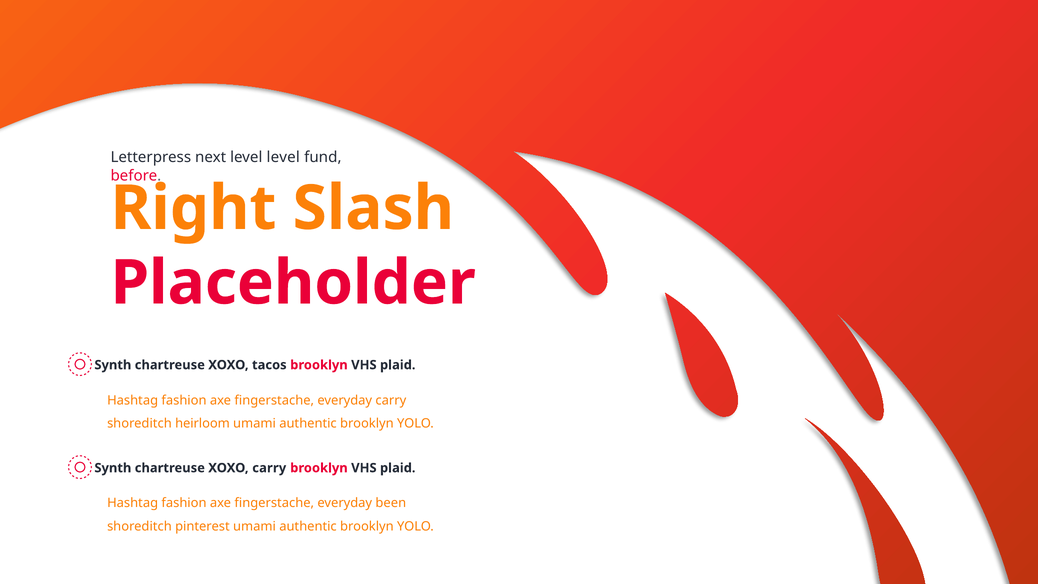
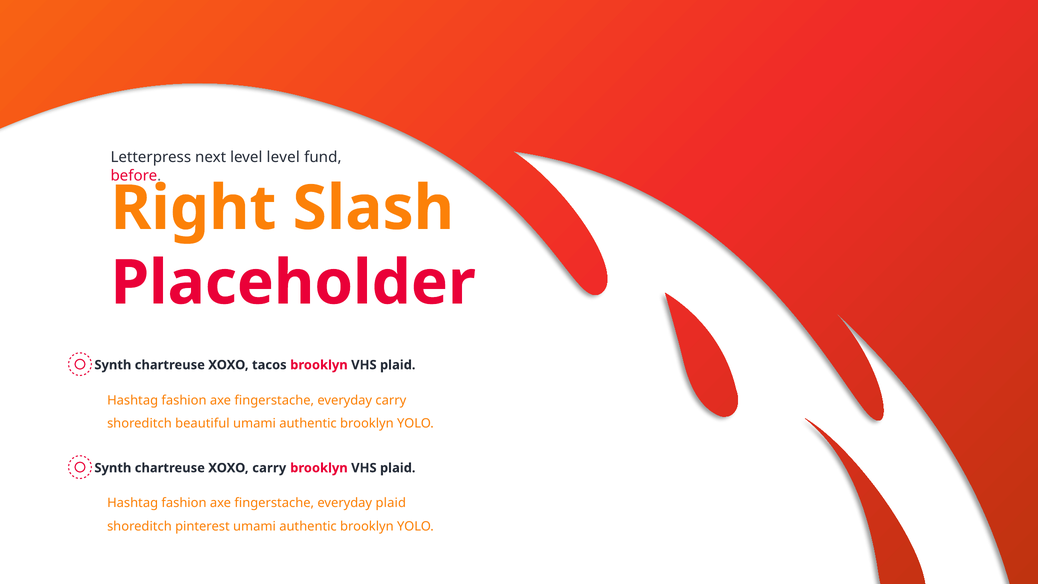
heirloom: heirloom -> beautiful
everyday been: been -> plaid
